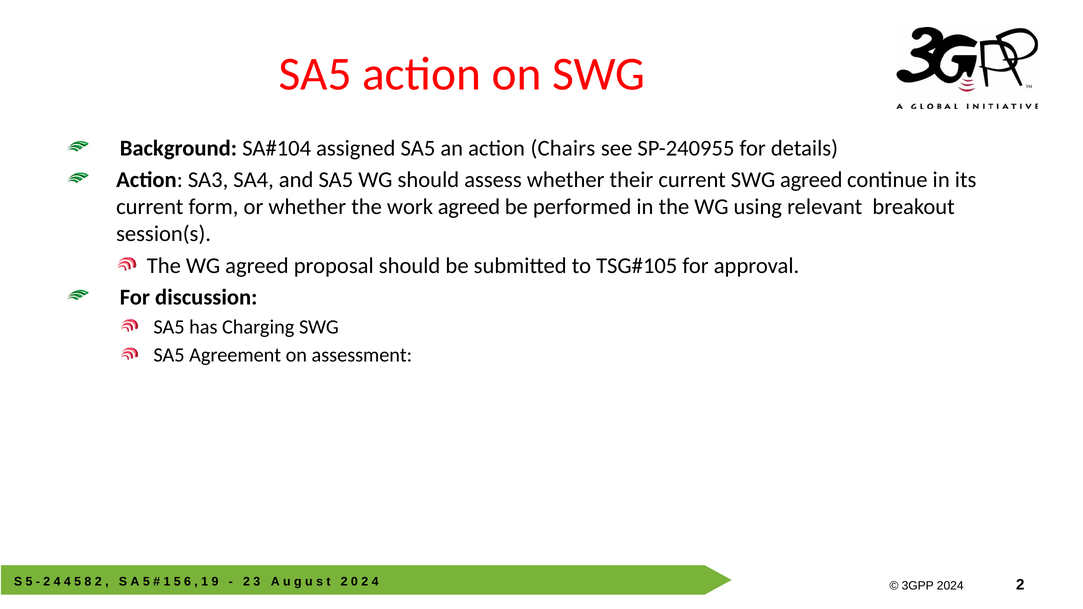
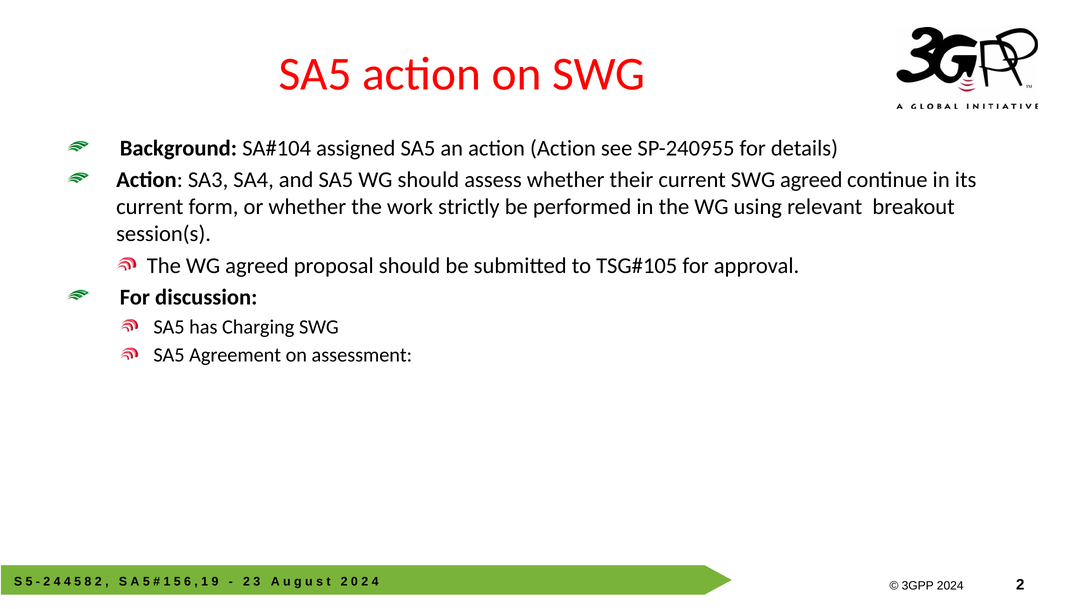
action Chairs: Chairs -> Action
work agreed: agreed -> strictly
